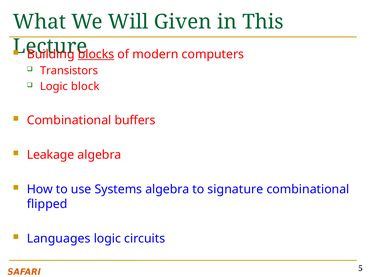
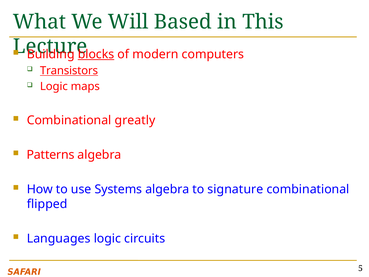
Given: Given -> Based
Transistors underline: none -> present
block: block -> maps
buffers: buffers -> greatly
Leakage: Leakage -> Patterns
